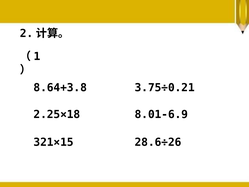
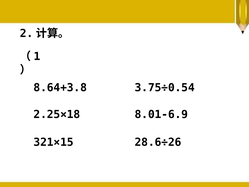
3.75÷0.21: 3.75÷0.21 -> 3.75÷0.54
